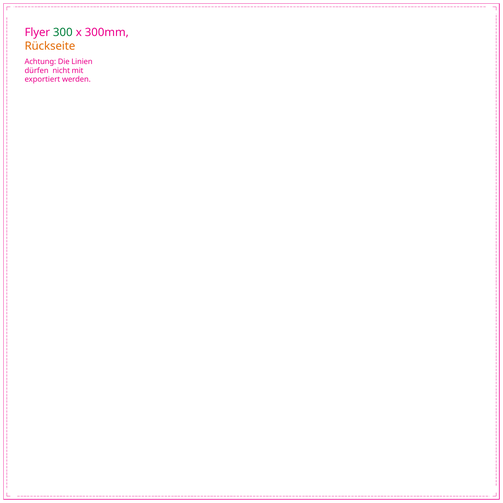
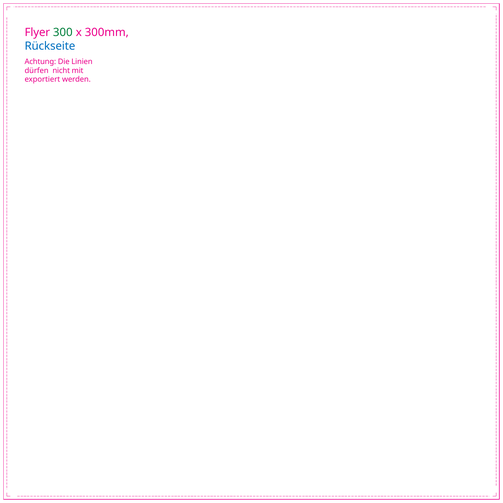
Rückseite colour: orange -> blue
